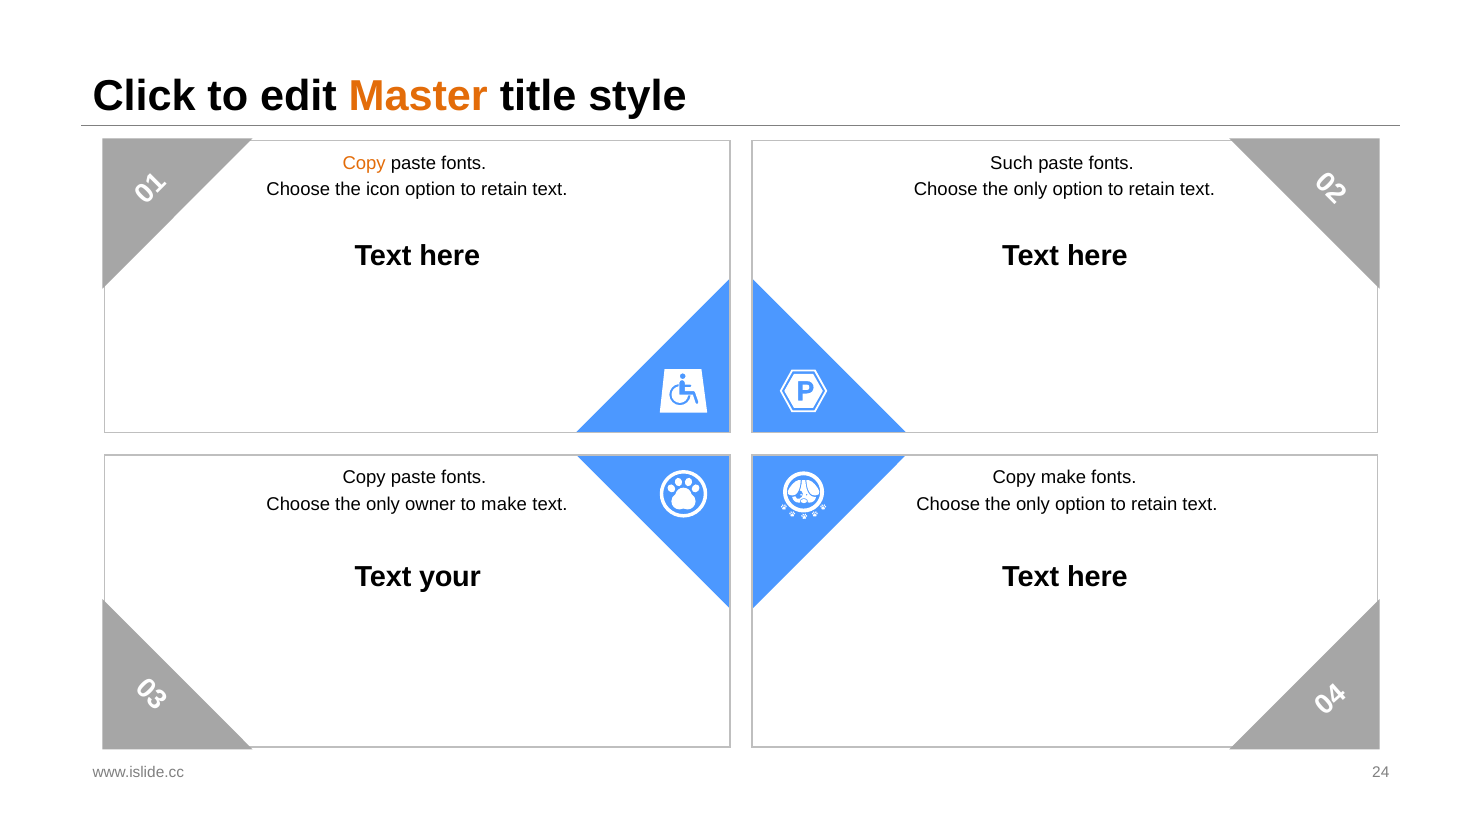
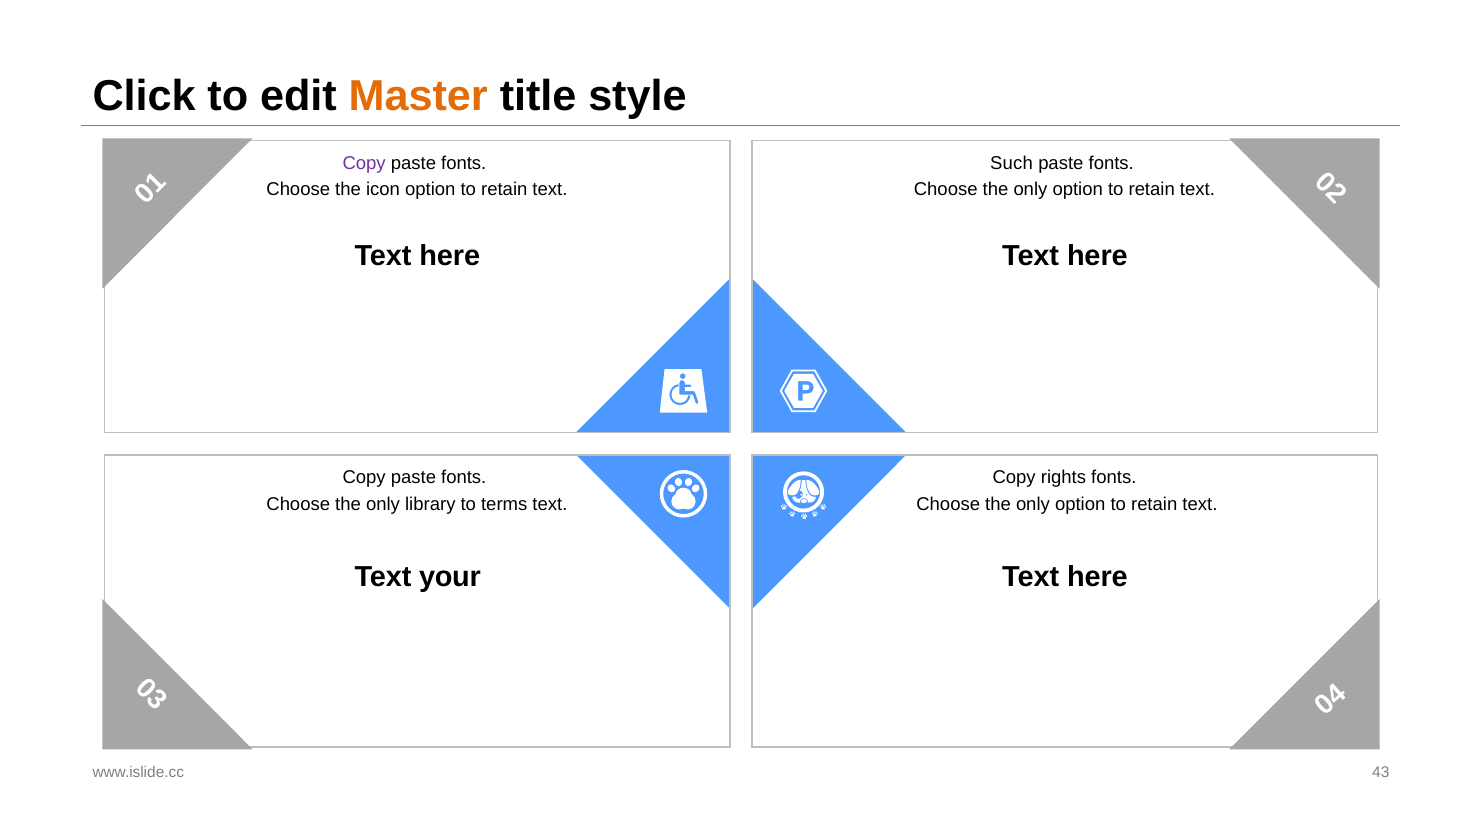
Copy at (364, 163) colour: orange -> purple
Copy make: make -> rights
owner: owner -> library
to make: make -> terms
24: 24 -> 43
